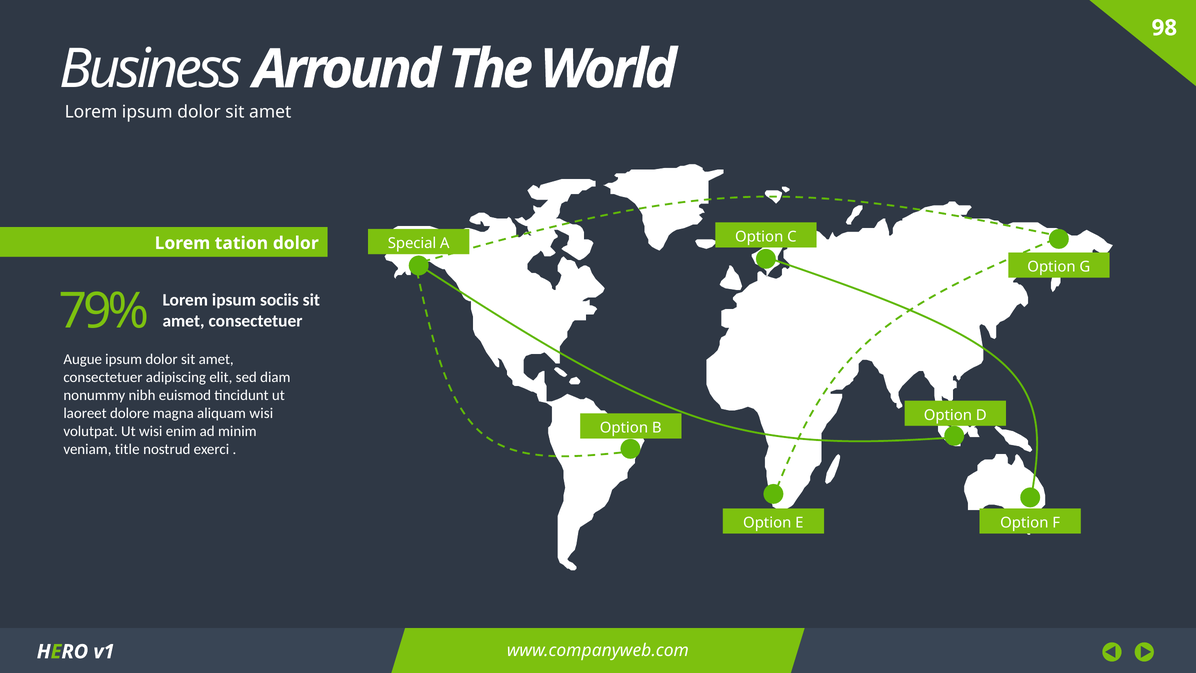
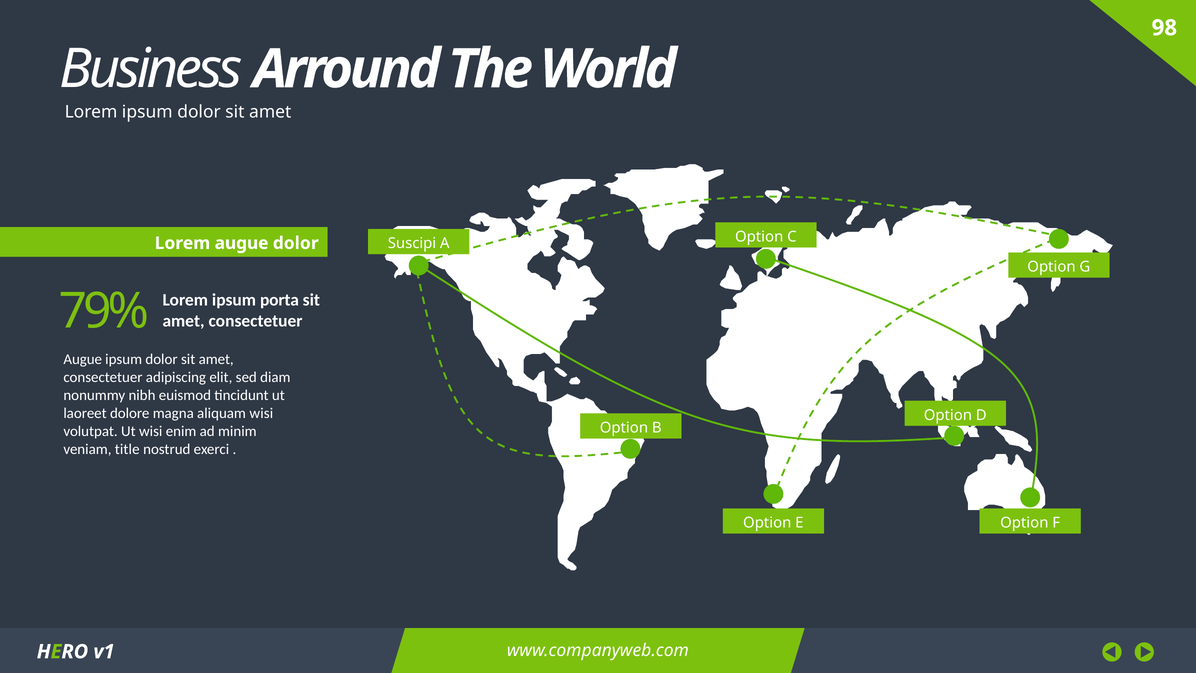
Special: Special -> Suscipi
Lorem tation: tation -> augue
sociis: sociis -> porta
